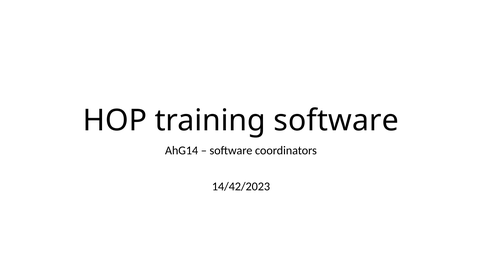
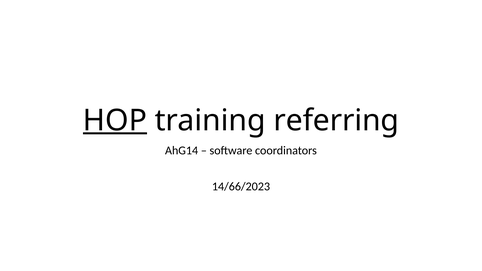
HOP underline: none -> present
training software: software -> referring
14/42/2023: 14/42/2023 -> 14/66/2023
